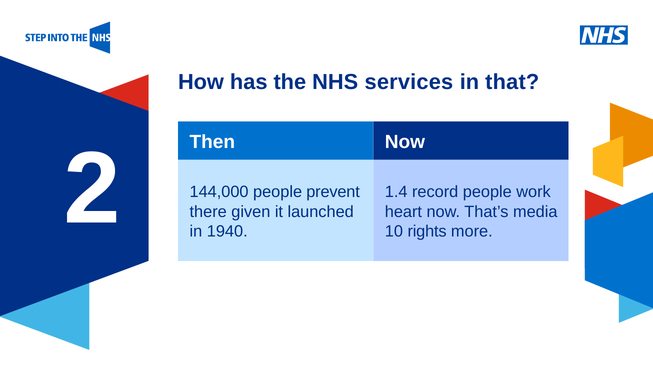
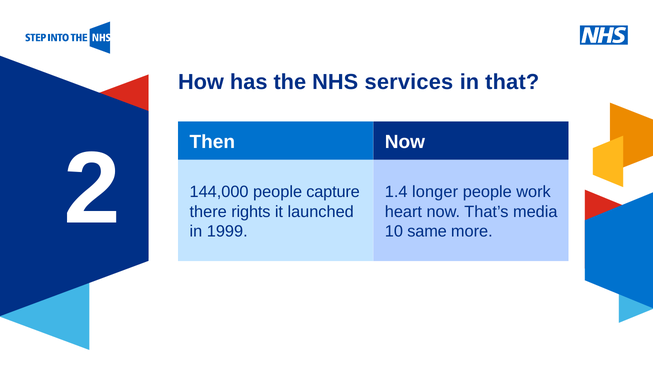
prevent: prevent -> capture
record: record -> longer
given: given -> rights
1940: 1940 -> 1999
rights: rights -> same
